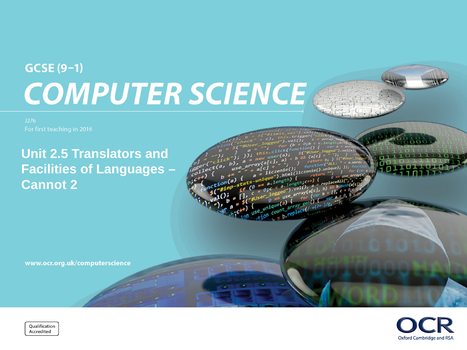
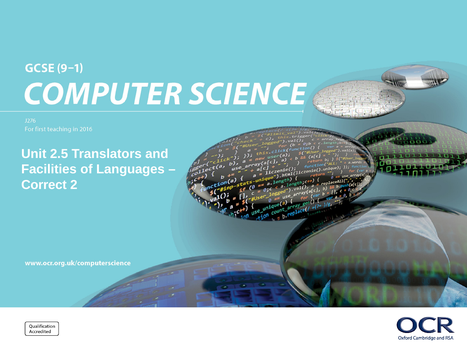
Cannot: Cannot -> Correct
